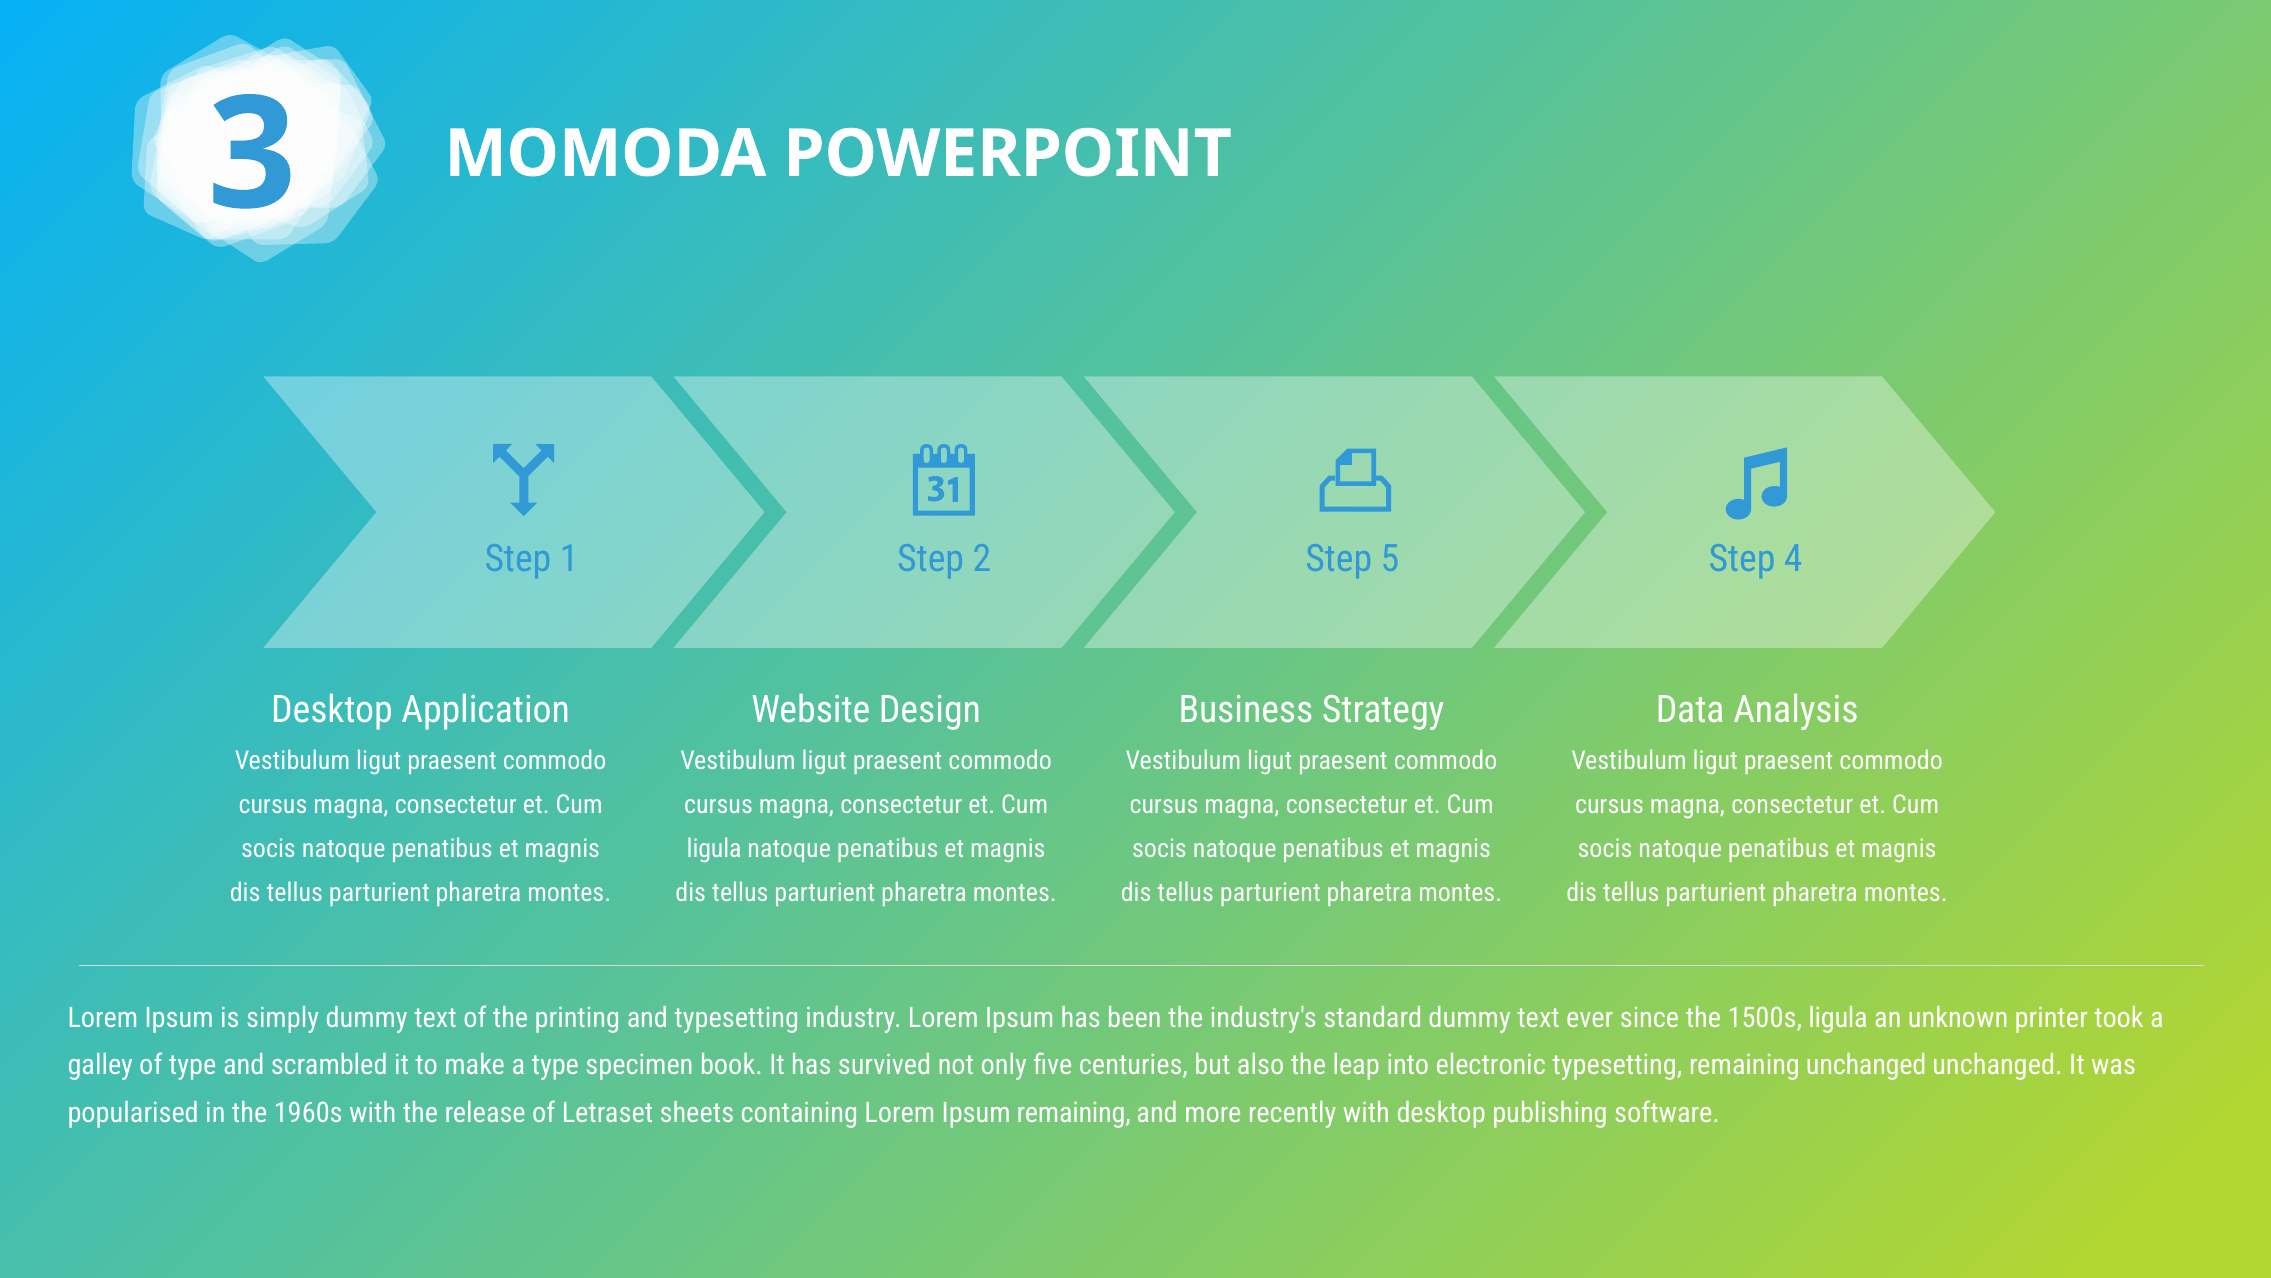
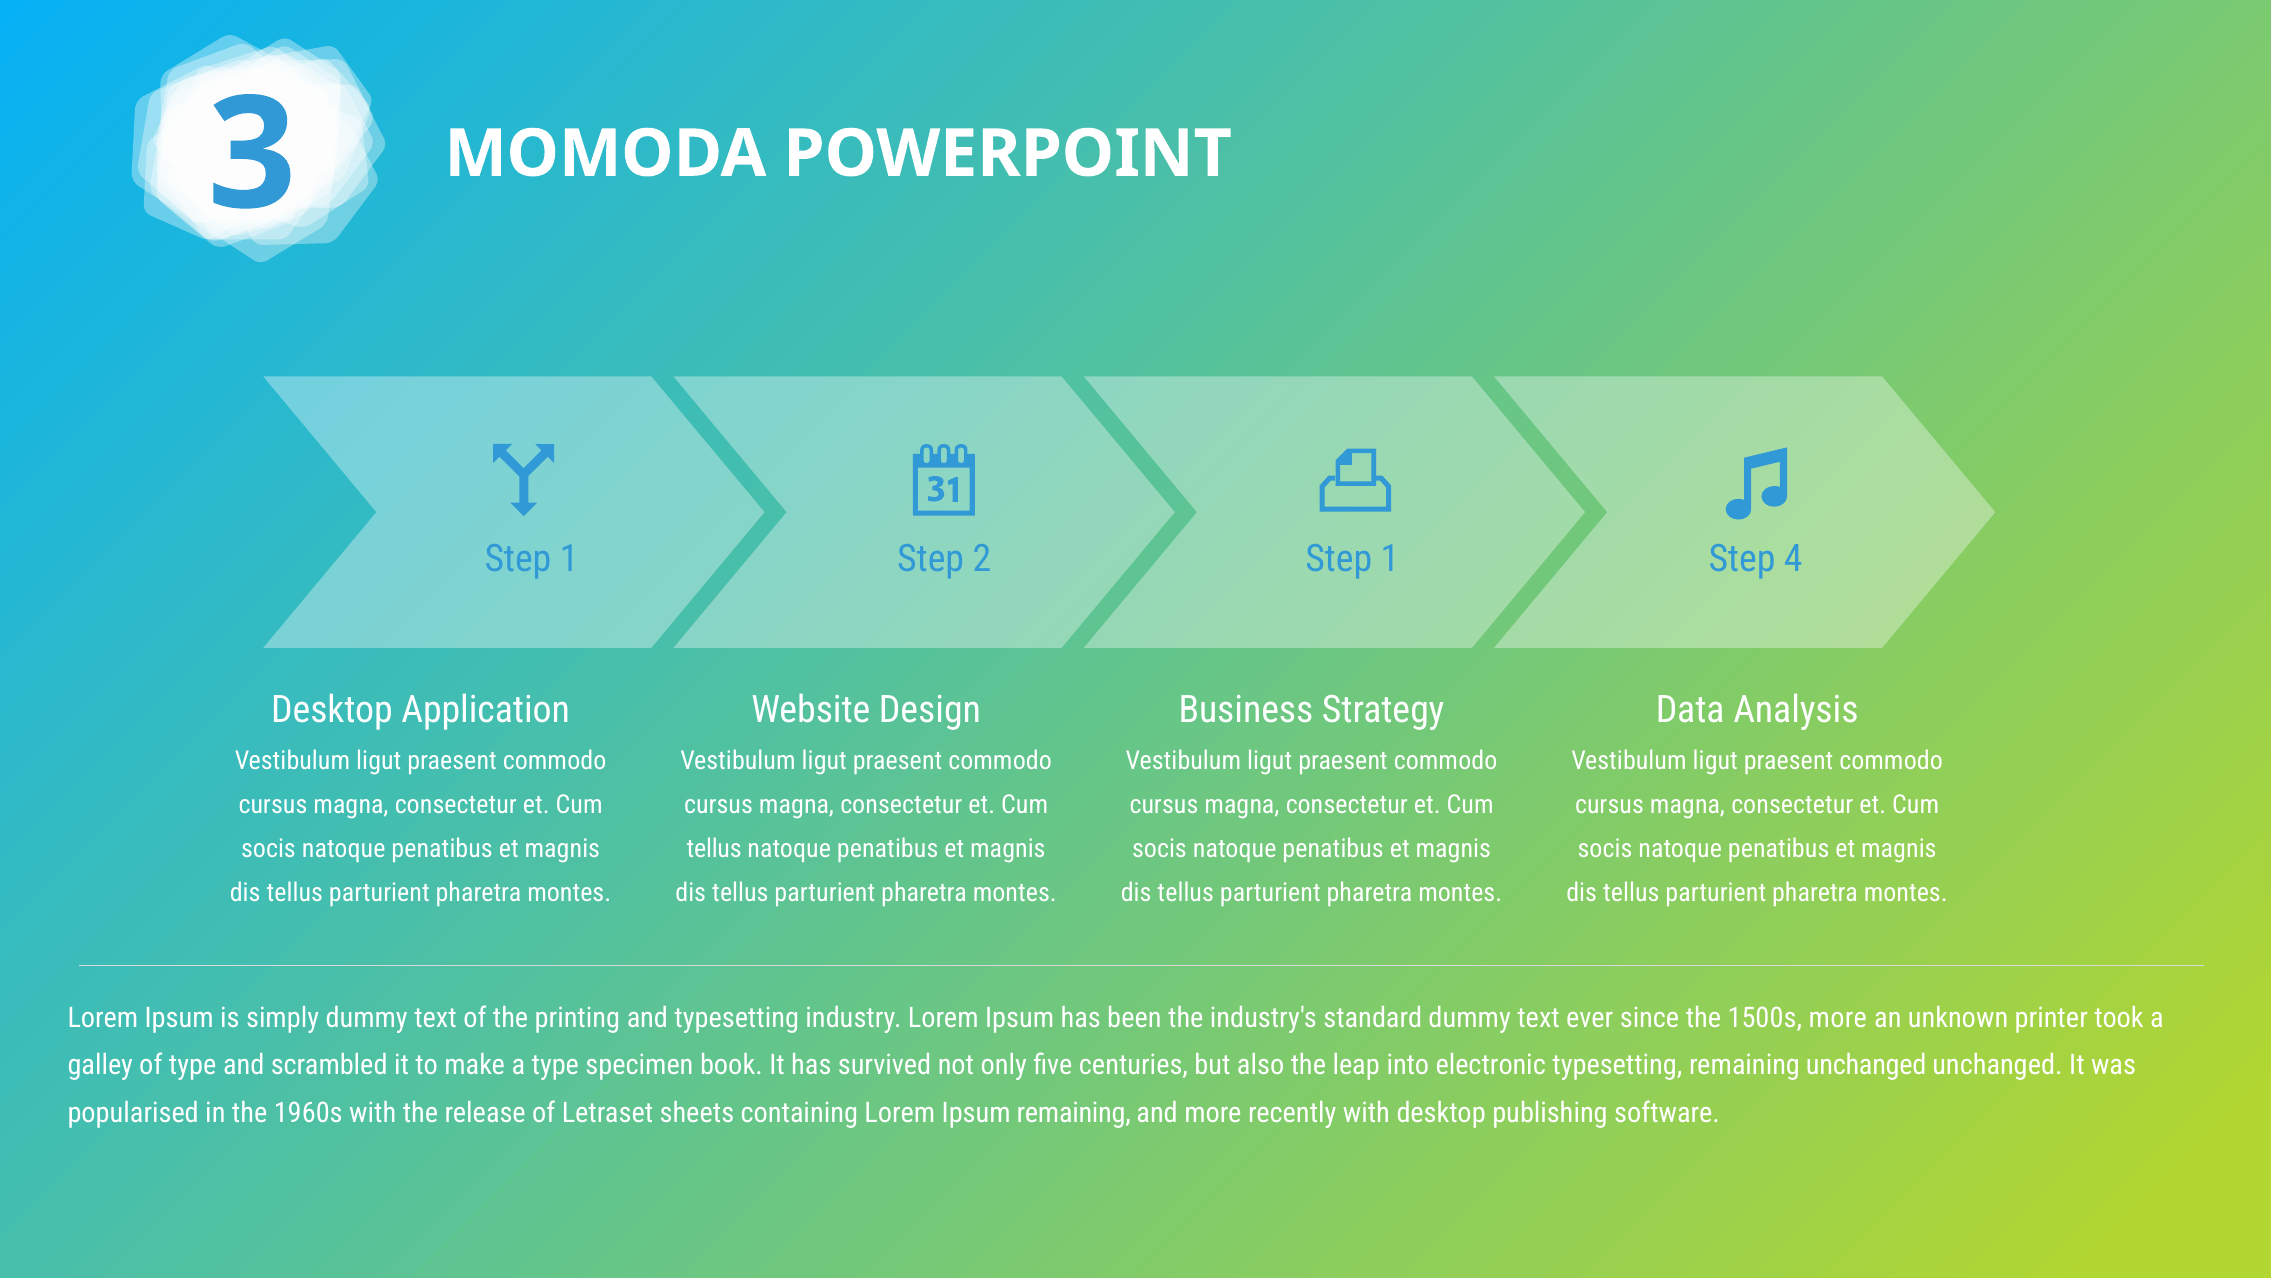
5 at (1390, 559): 5 -> 1
ligula at (714, 848): ligula -> tellus
1500s ligula: ligula -> more
